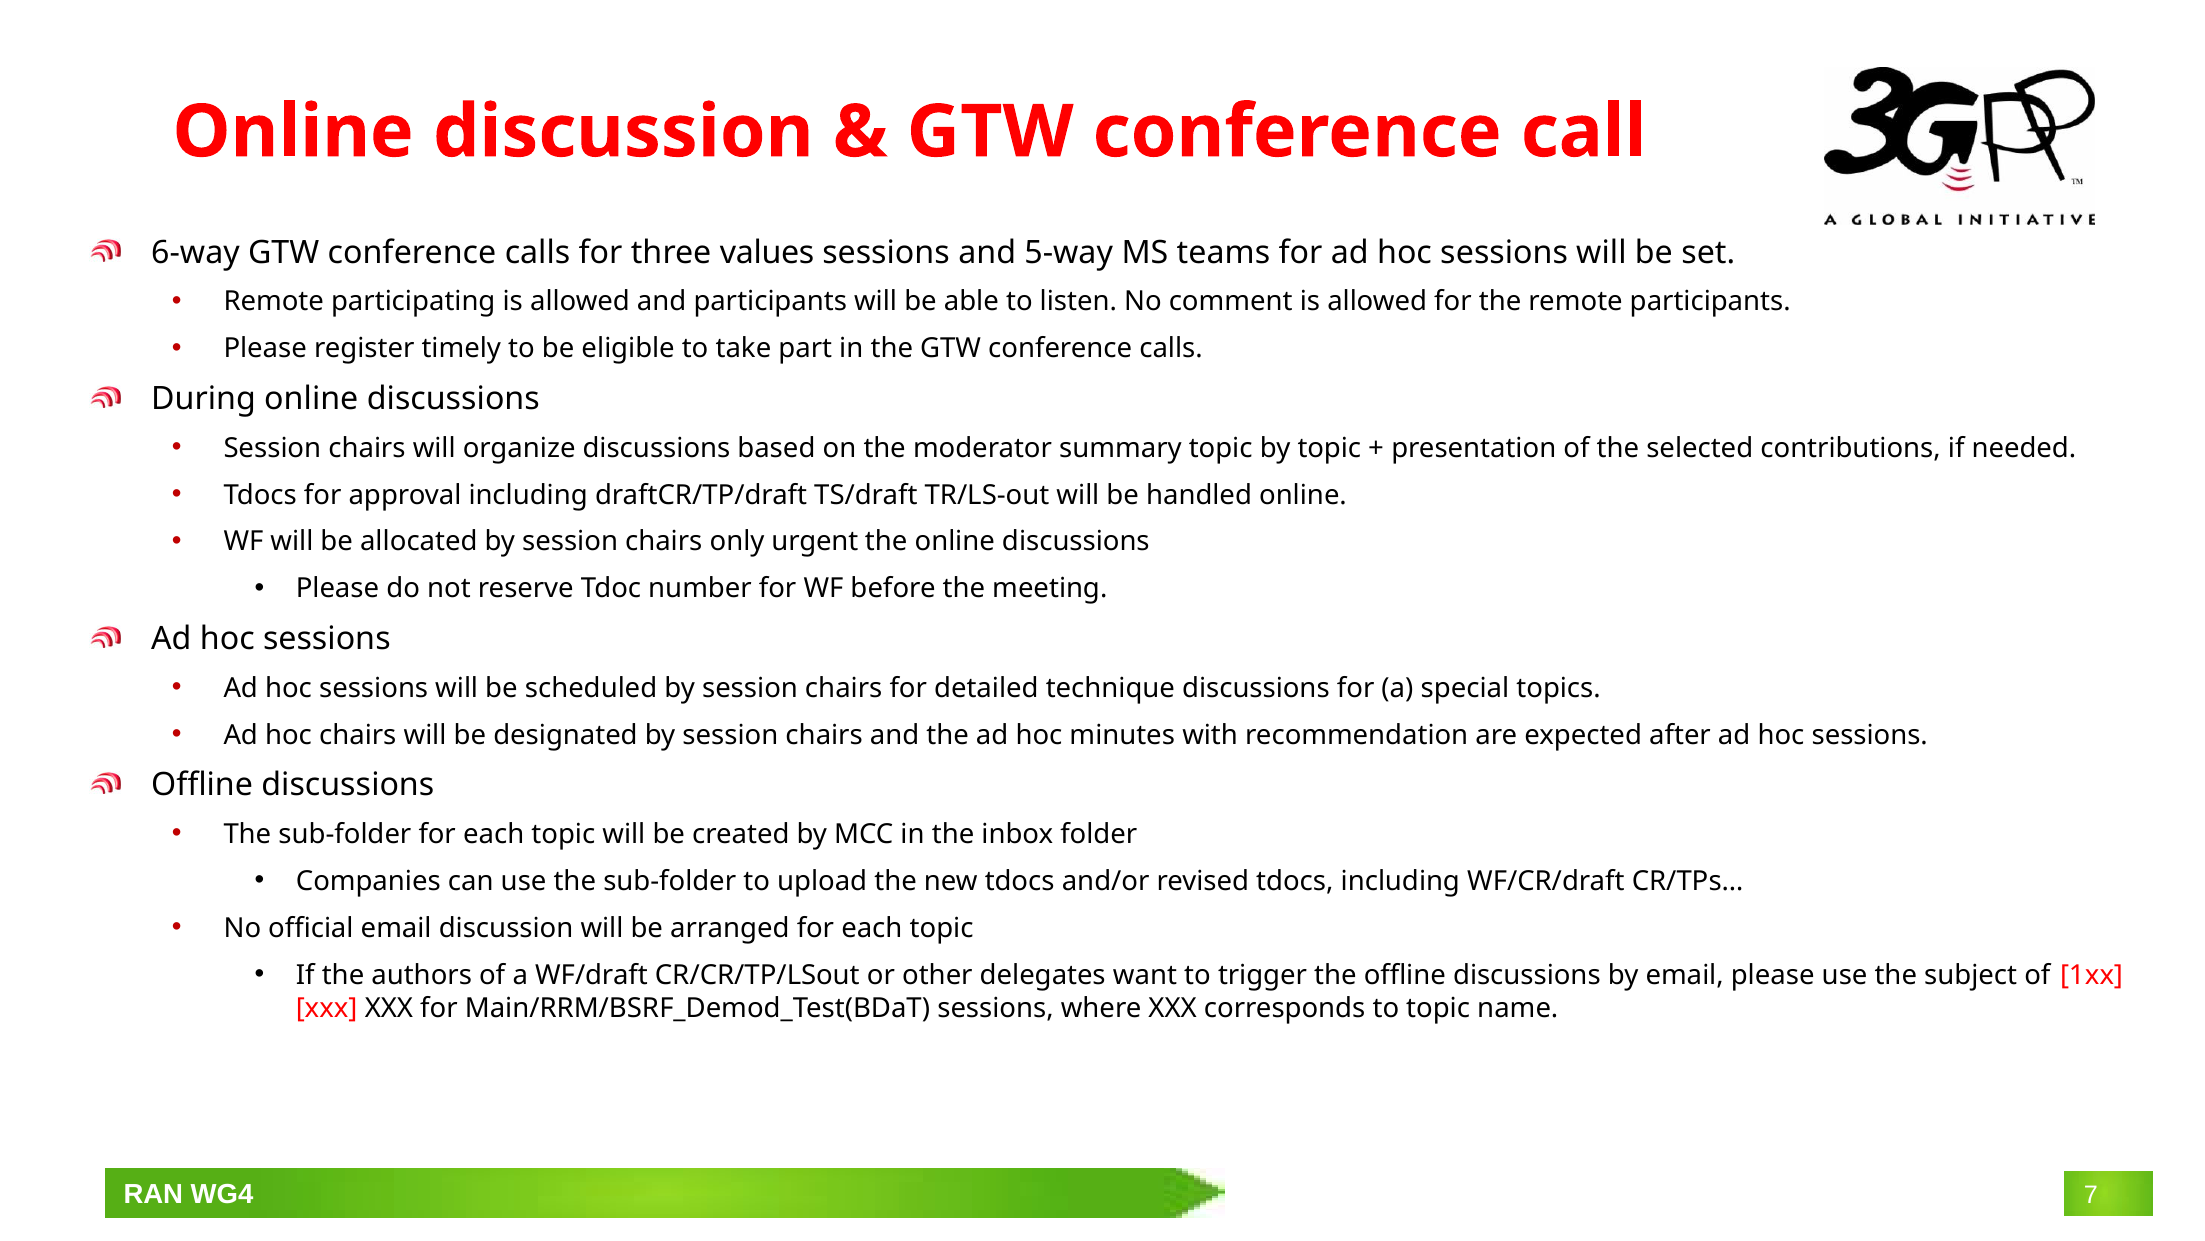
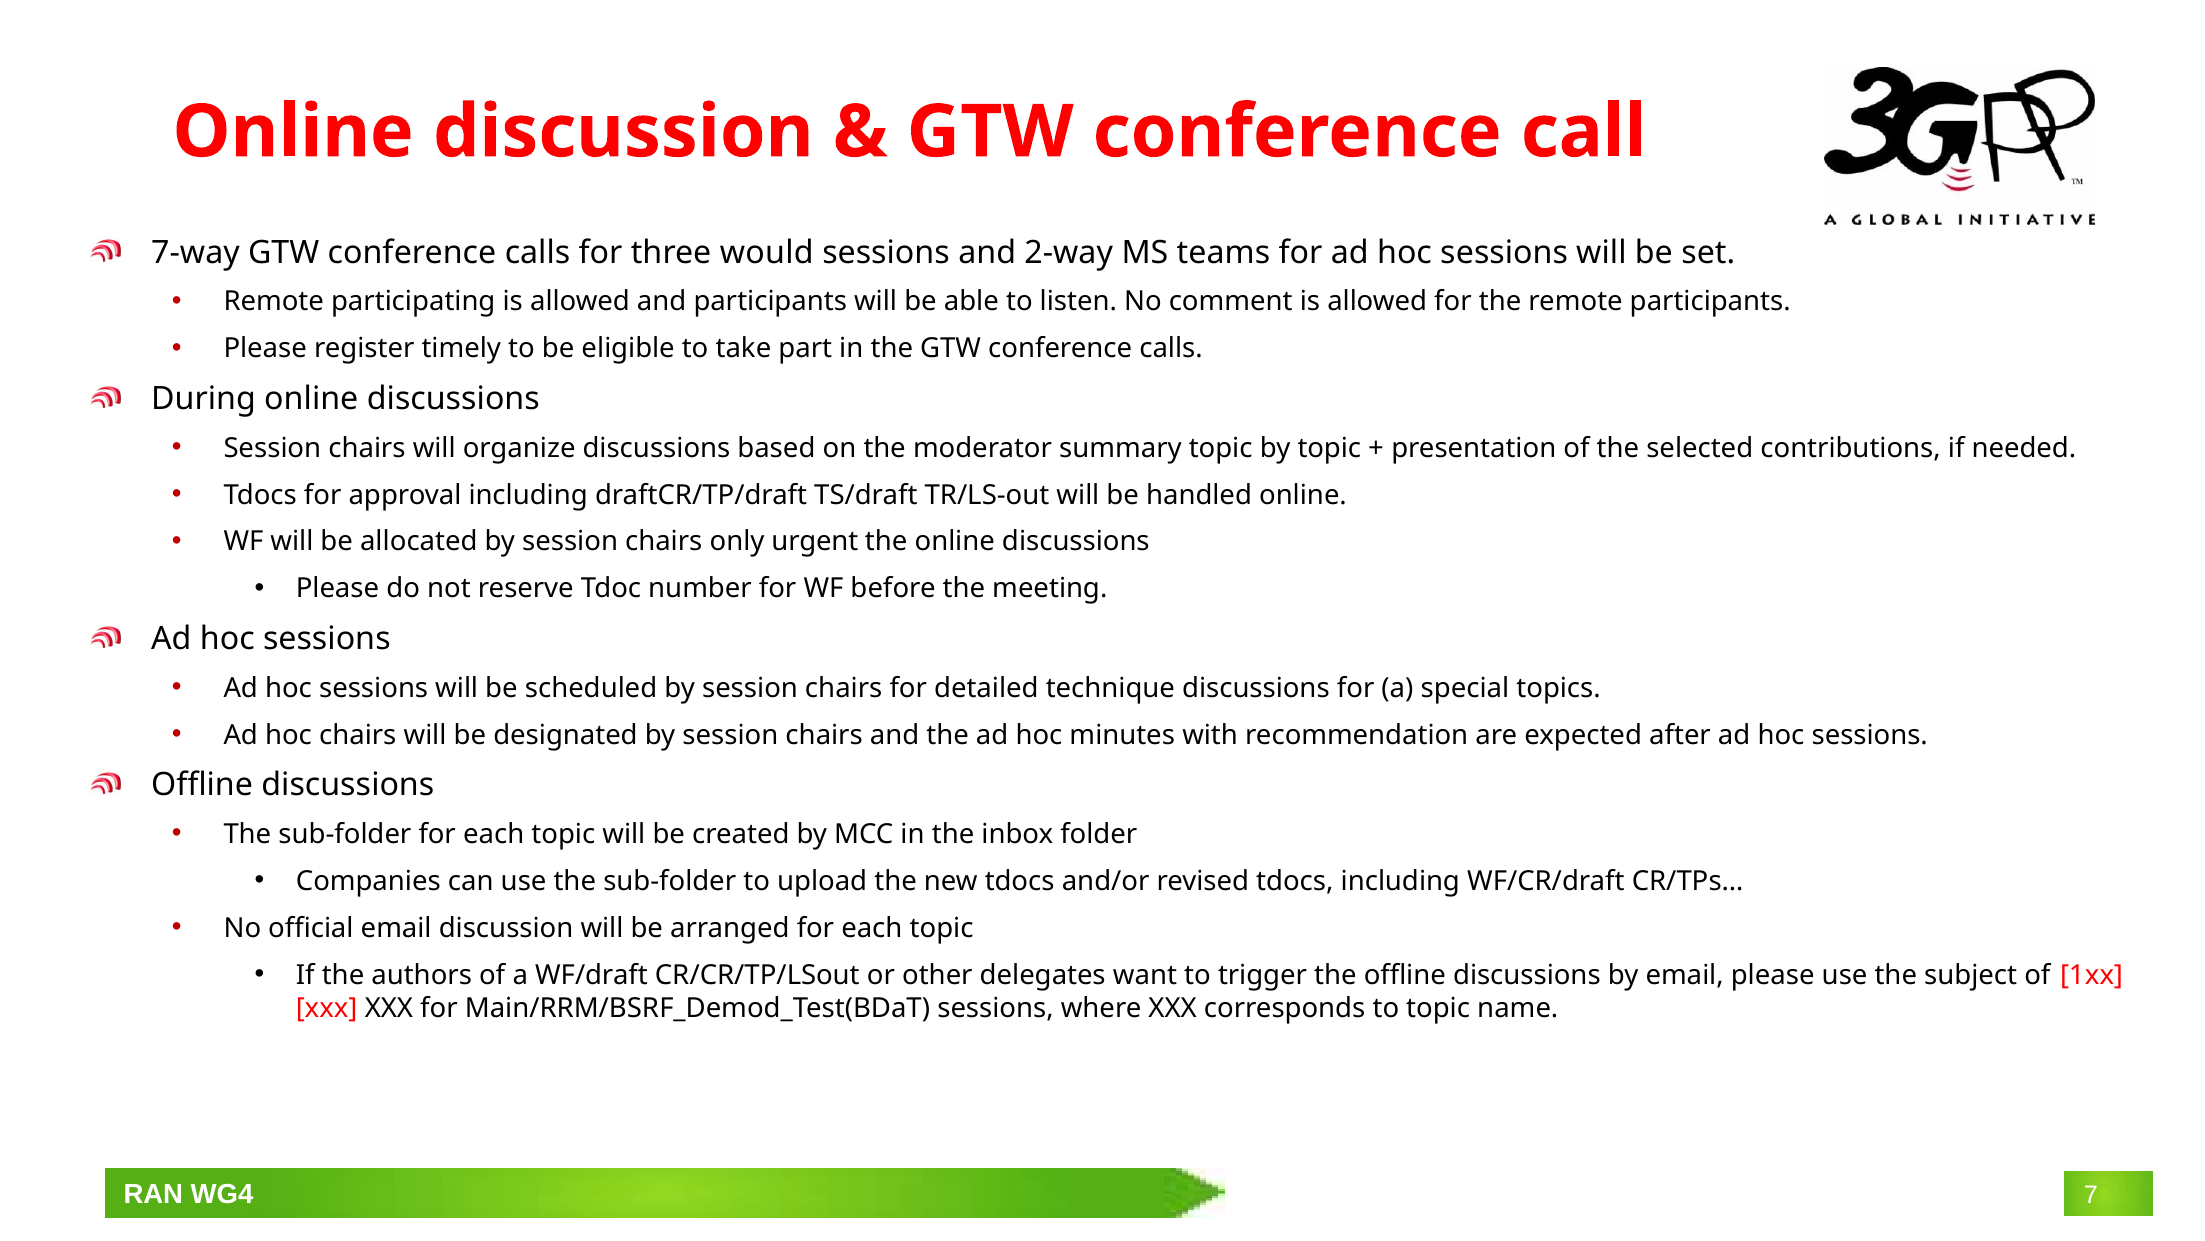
6-way: 6-way -> 7-way
values: values -> would
5-way: 5-way -> 2-way
